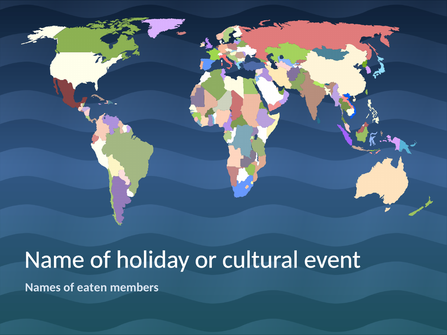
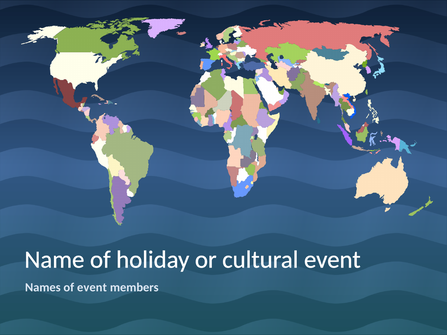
of eaten: eaten -> event
